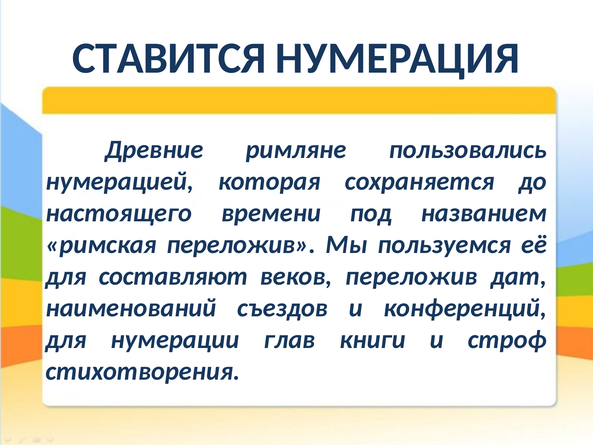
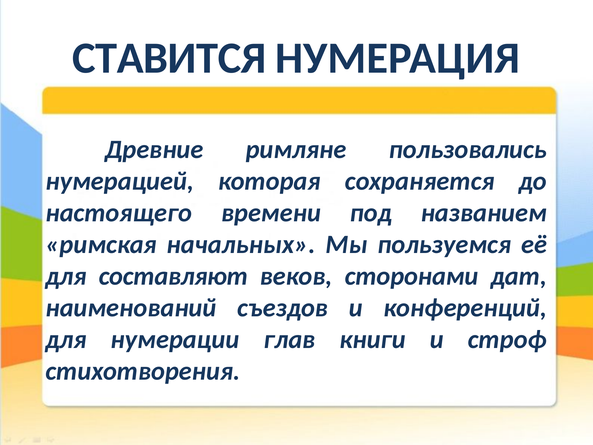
римская переложив: переложив -> начальных
веков переложив: переложив -> сторонами
